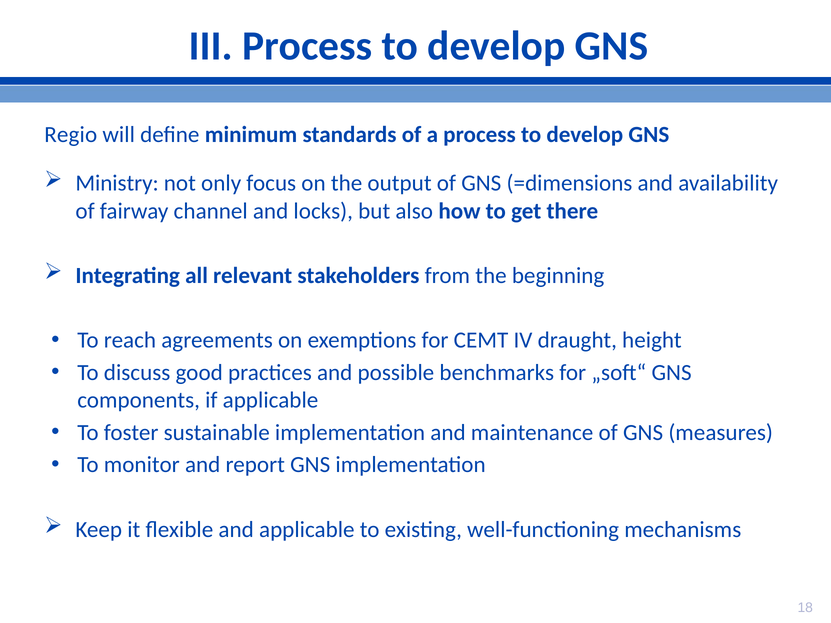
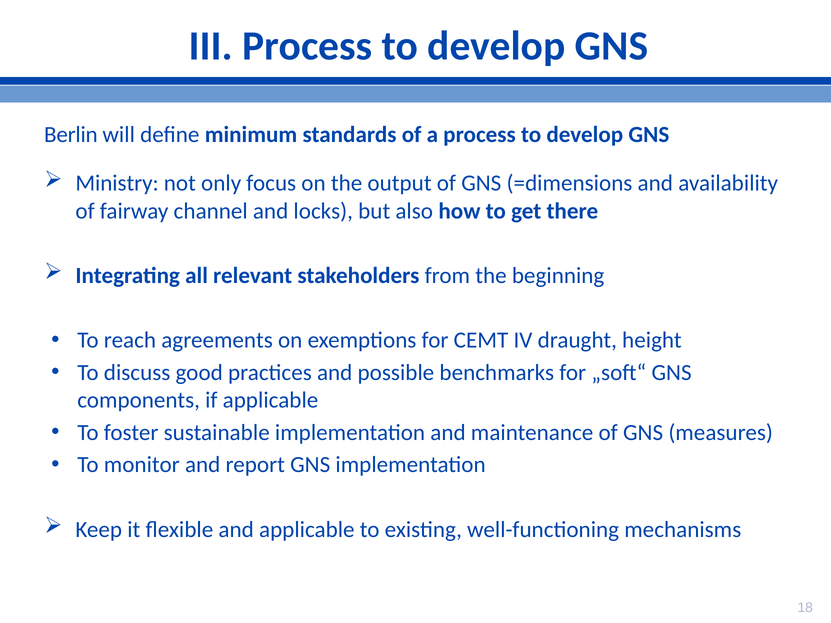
Regio: Regio -> Berlin
